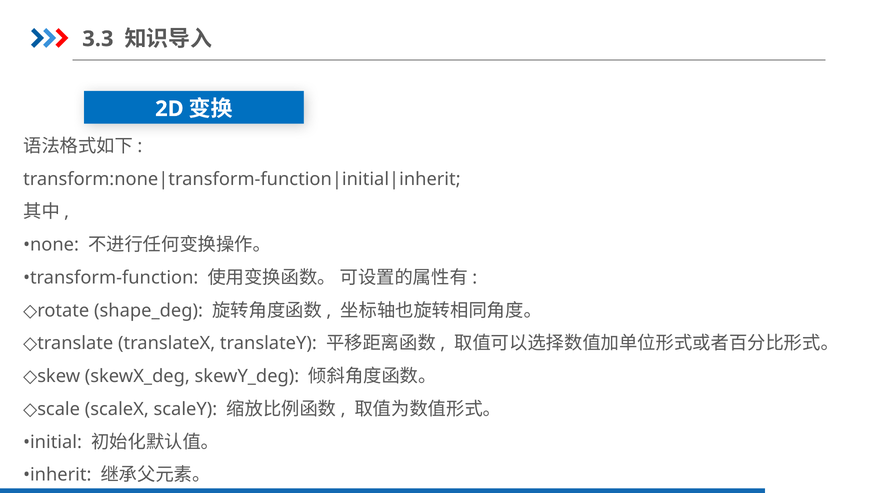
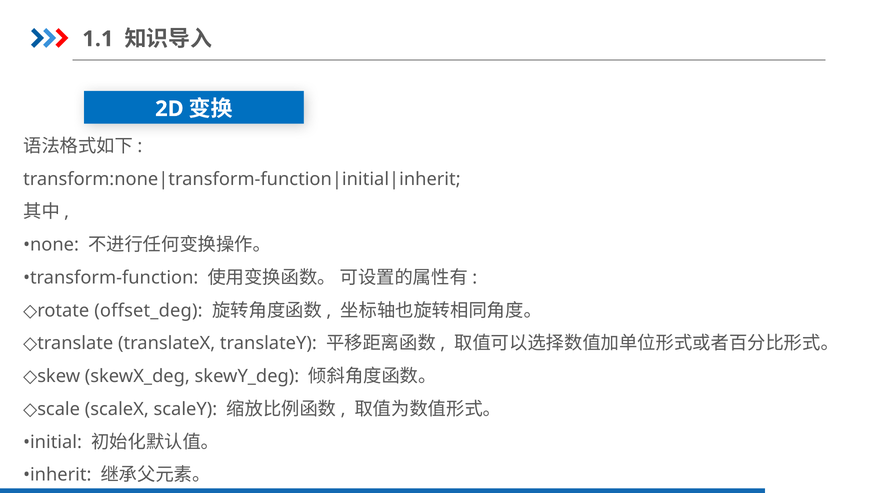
3.3: 3.3 -> 1.1
shape_deg: shape_deg -> offset_deg
